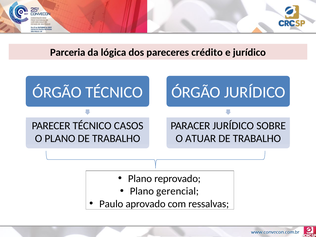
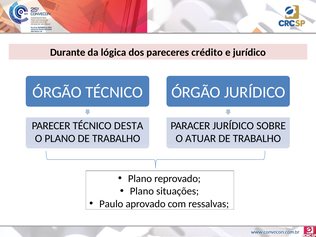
Parceria: Parceria -> Durante
CASOS: CASOS -> DESTA
gerencial: gerencial -> situações
